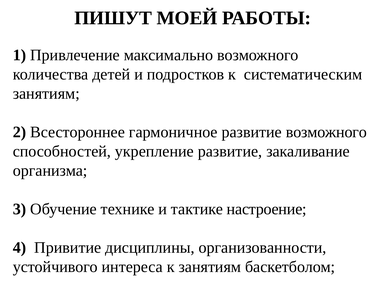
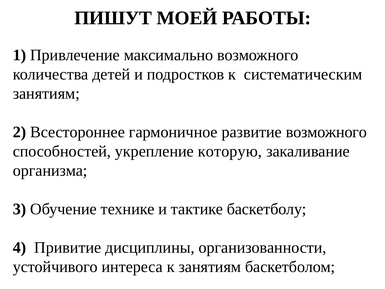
укрепление развитие: развитие -> которую
настроение: настроение -> баскетболу
